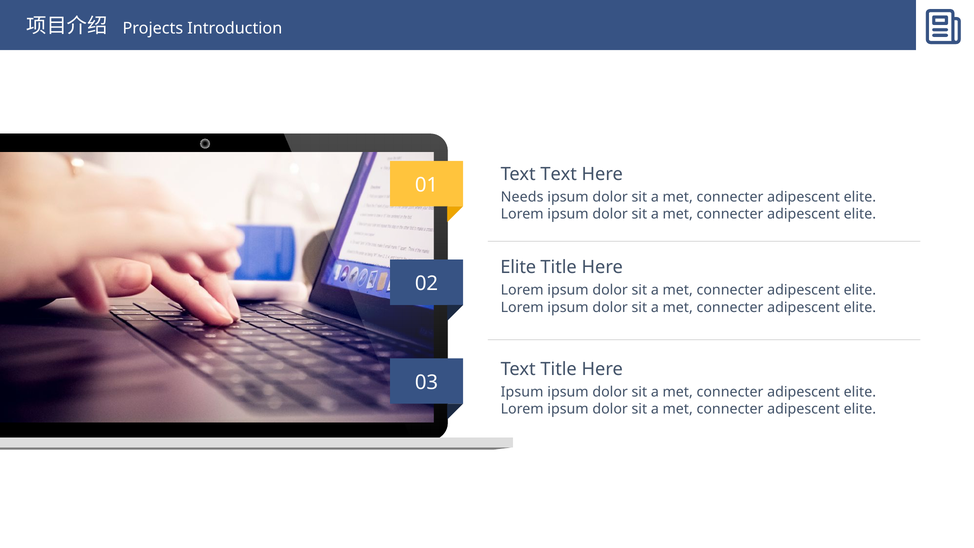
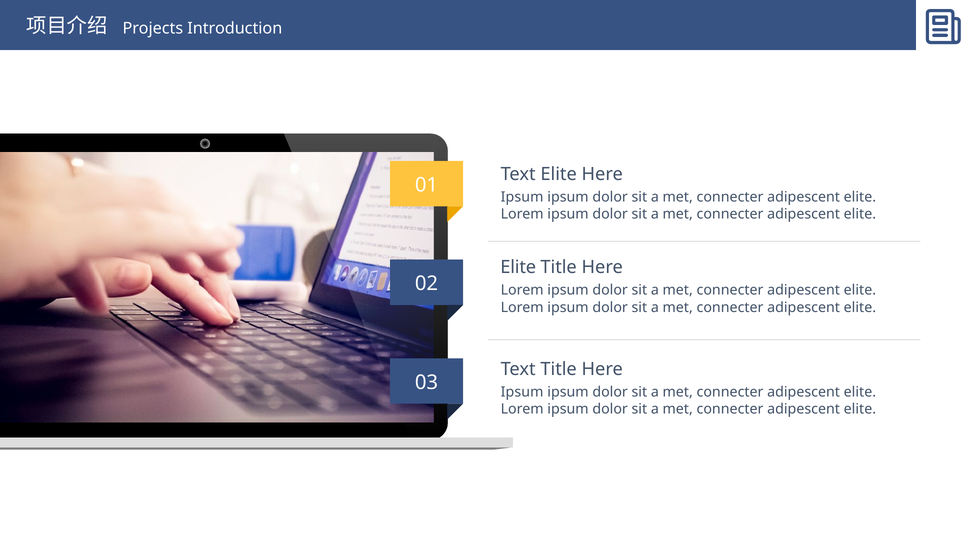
Text Text: Text -> Elite
Needs at (522, 197): Needs -> Ipsum
